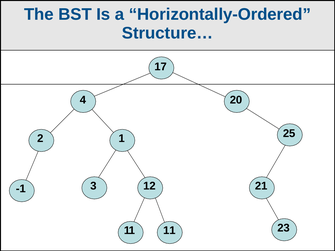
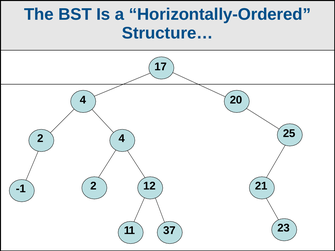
2 1: 1 -> 4
-1 3: 3 -> 2
11 11: 11 -> 37
